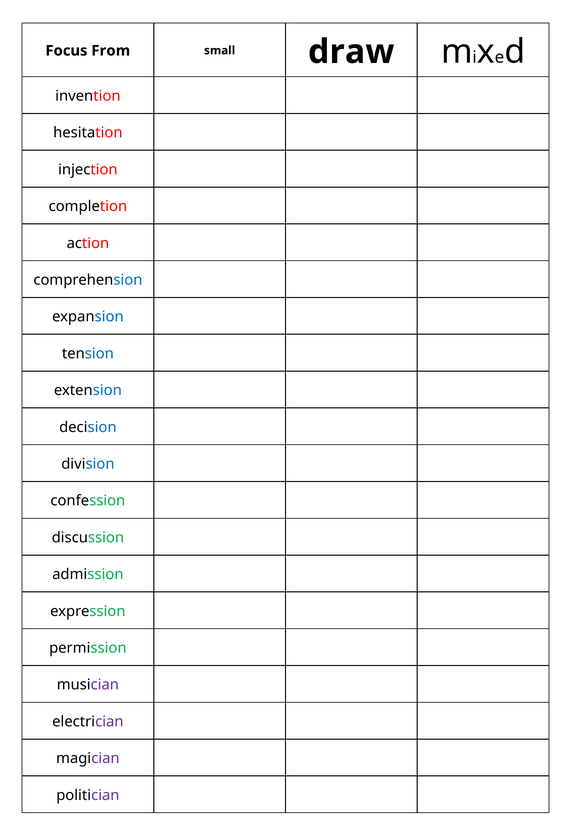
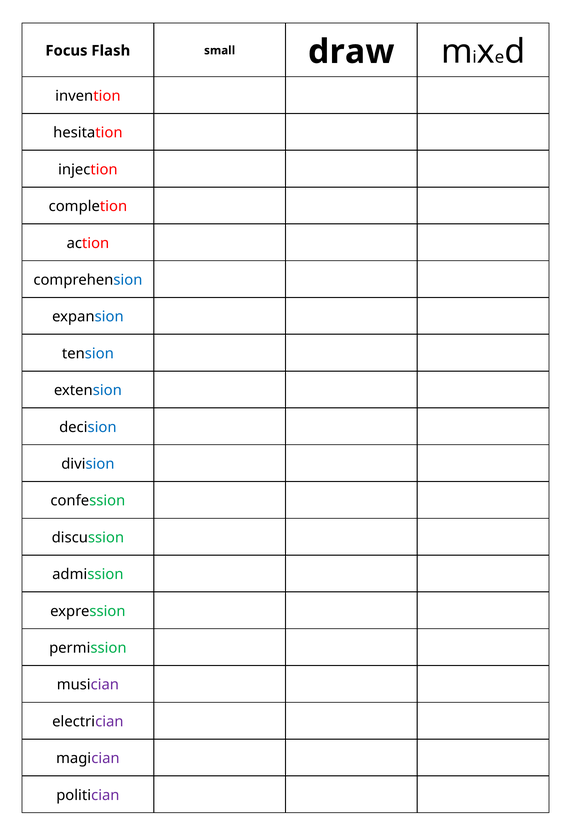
From: From -> Flash
